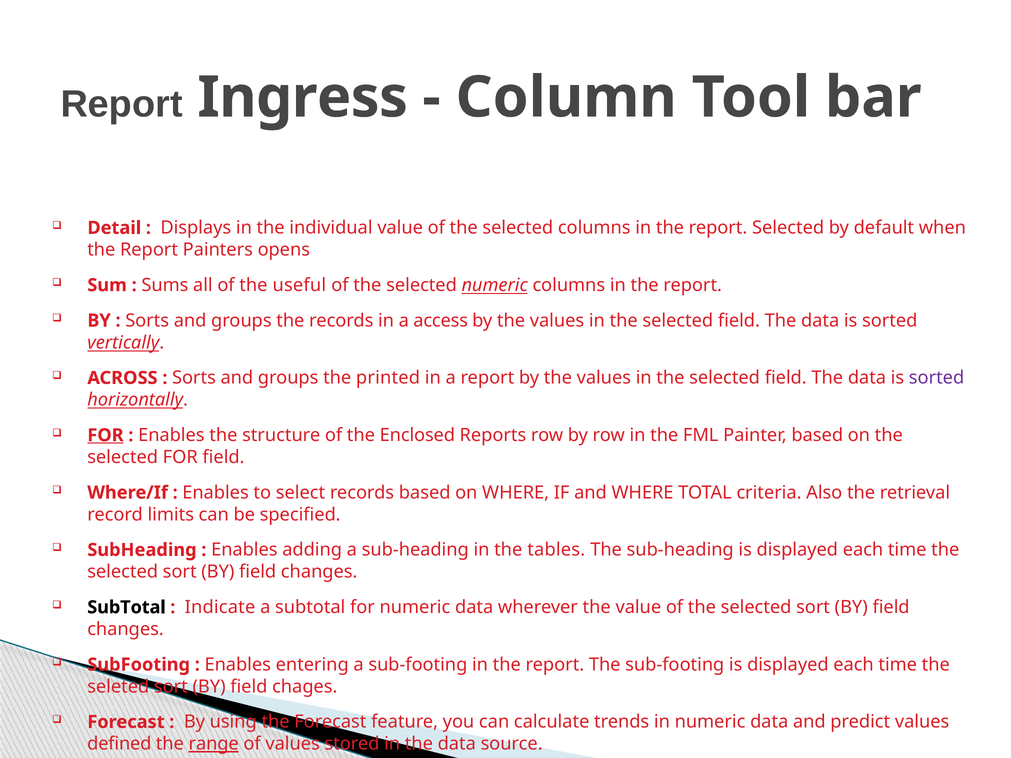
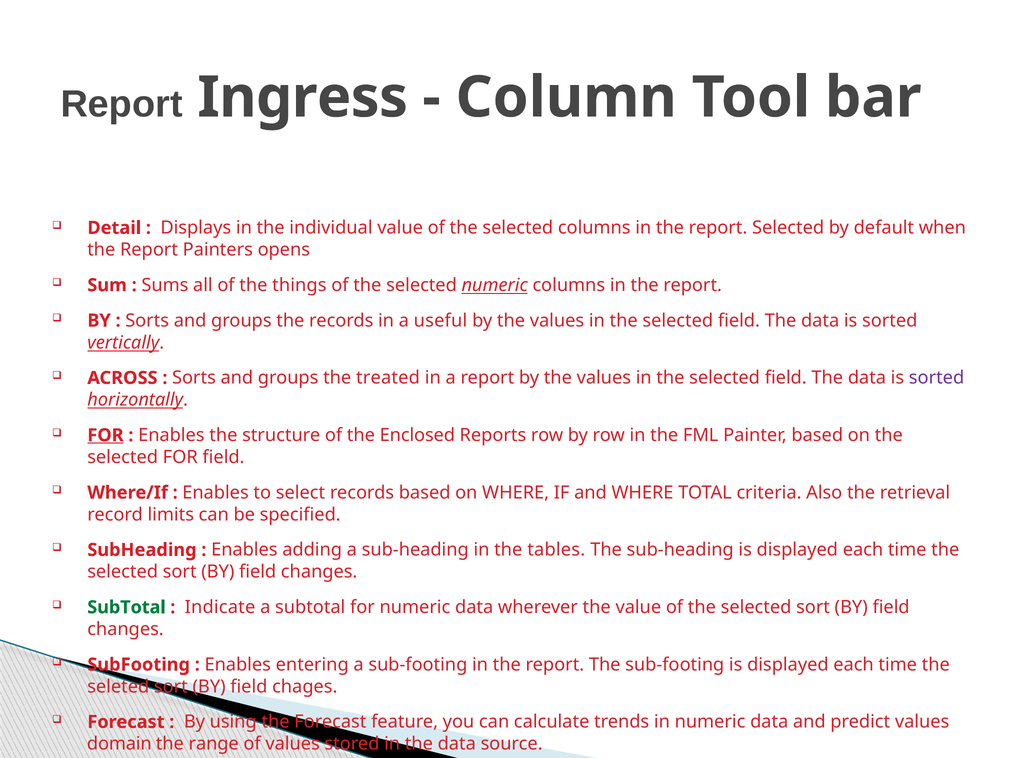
useful: useful -> things
access: access -> useful
printed: printed -> treated
SubTotal at (126, 607) colour: black -> green
defined: defined -> domain
range underline: present -> none
